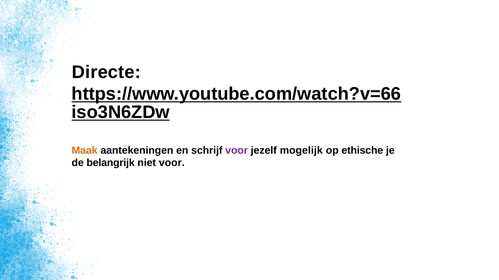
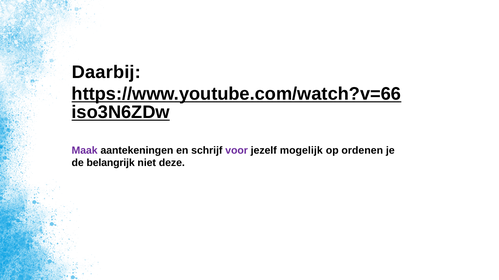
Directe: Directe -> Daarbij
Maak colour: orange -> purple
ethische: ethische -> ordenen
niet voor: voor -> deze
